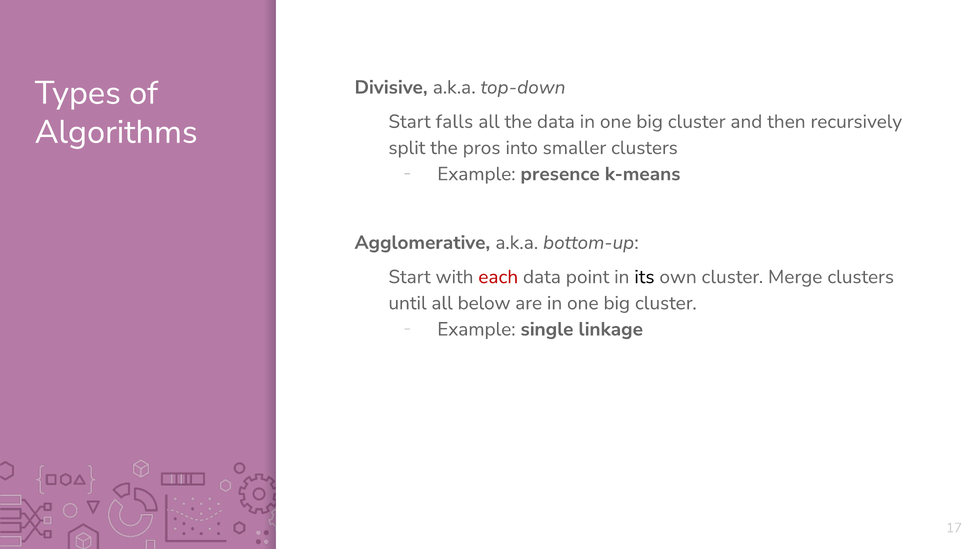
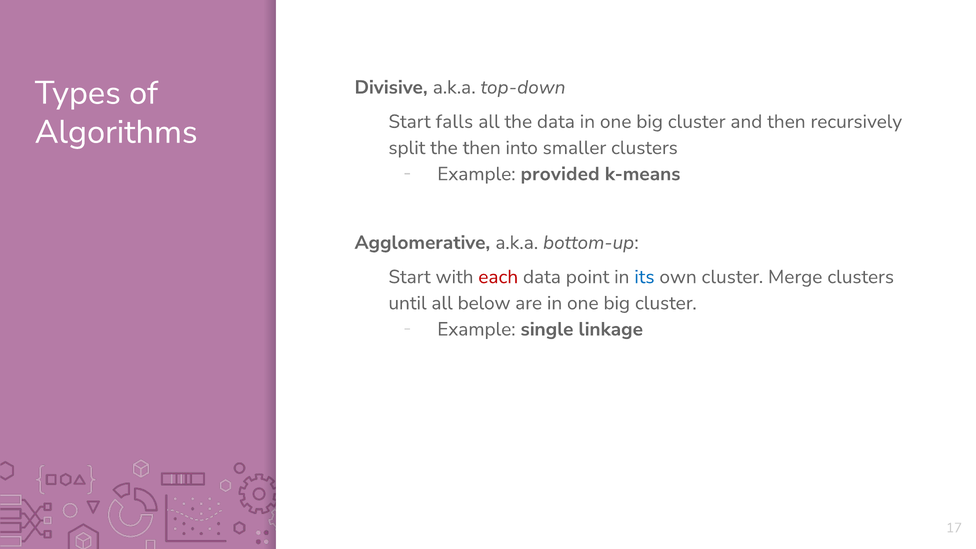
the pros: pros -> then
presence: presence -> provided
its colour: black -> blue
